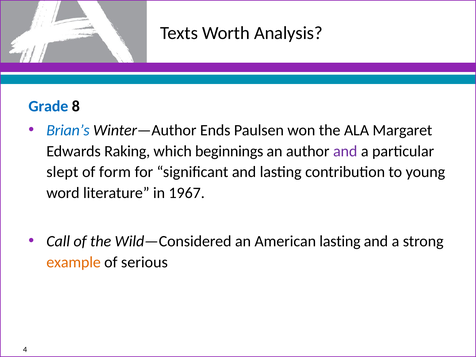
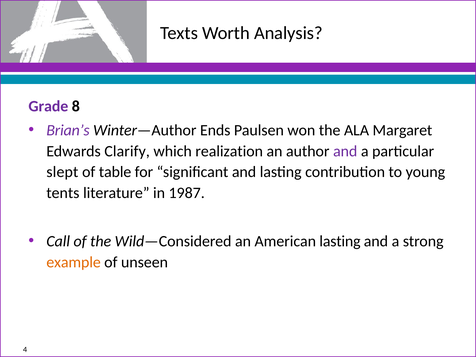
Grade colour: blue -> purple
Brian’s colour: blue -> purple
Raking: Raking -> Clarify
beginnings: beginnings -> realization
form: form -> table
word: word -> tents
1967: 1967 -> 1987
serious: serious -> unseen
